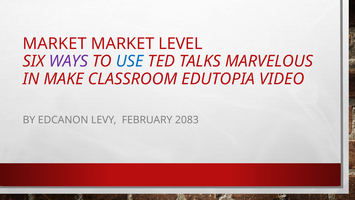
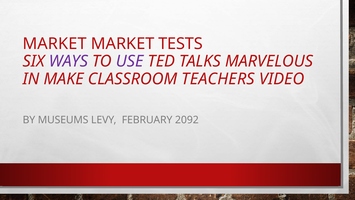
LEVEL: LEVEL -> TESTS
USE colour: blue -> purple
EDUTOPIA: EDUTOPIA -> TEACHERS
EDCANON: EDCANON -> MUSEUMS
2083: 2083 -> 2092
